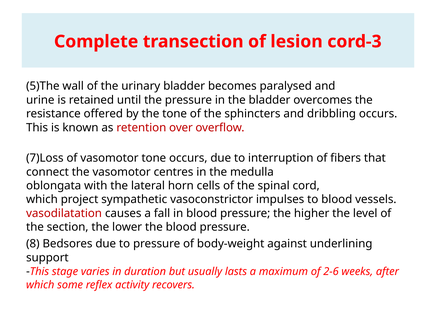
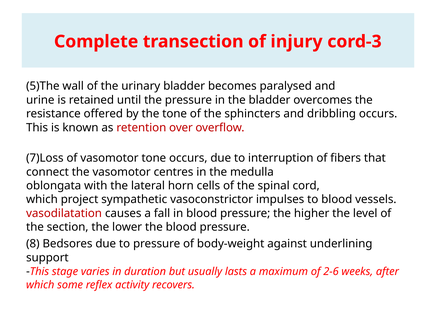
lesion: lesion -> injury
